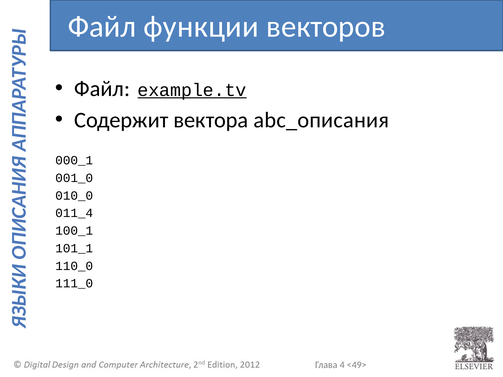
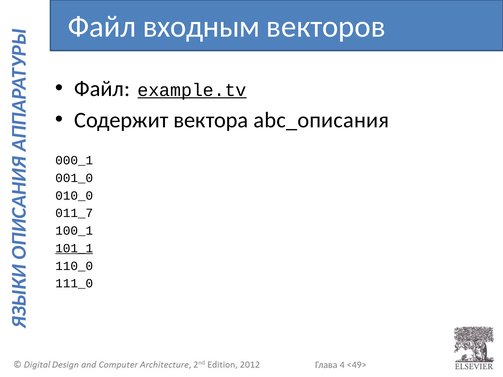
функции: функции -> входным
011_4: 011_4 -> 011_7
101_1 underline: none -> present
